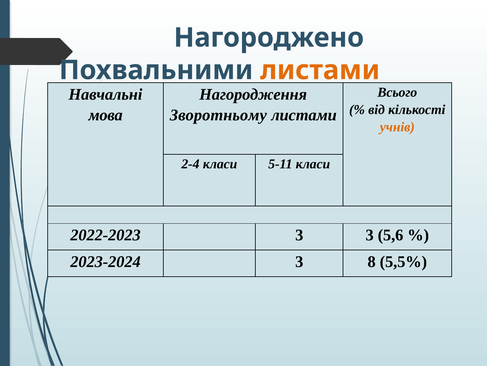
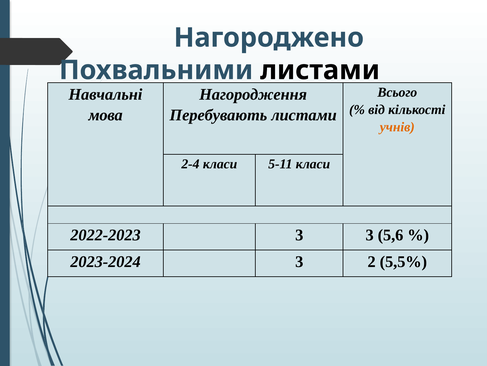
листами at (320, 70) colour: orange -> black
Зворотньому: Зворотньому -> Перебувають
8: 8 -> 2
